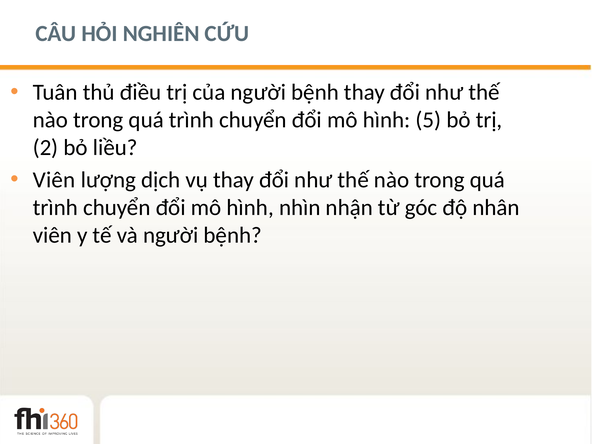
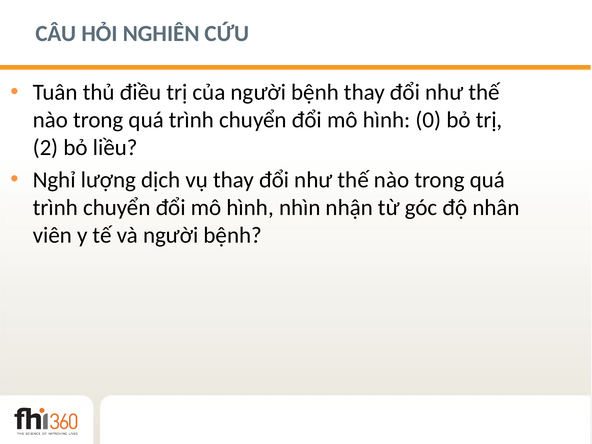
5: 5 -> 0
Viên at (54, 180): Viên -> Nghỉ
